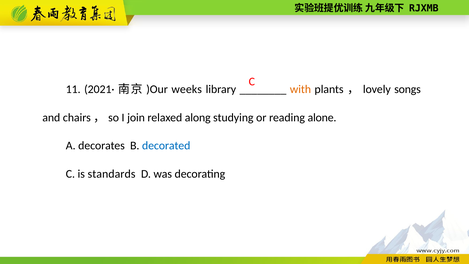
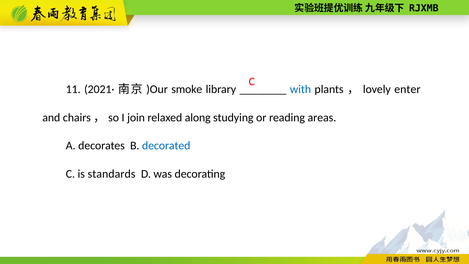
weeks: weeks -> smoke
with colour: orange -> blue
songs: songs -> enter
alone: alone -> areas
